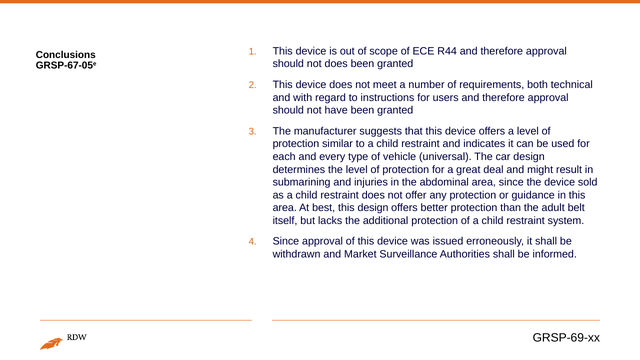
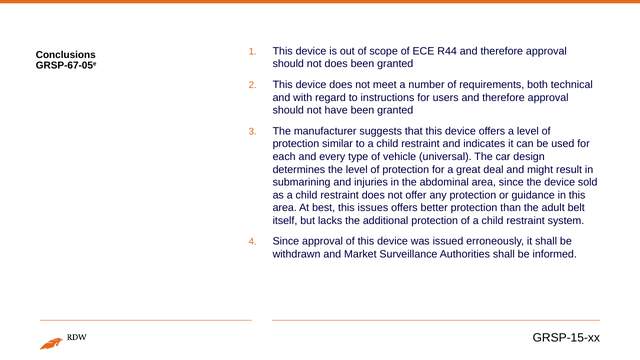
this design: design -> issues
GRSP-69-xx: GRSP-69-xx -> GRSP-15-xx
